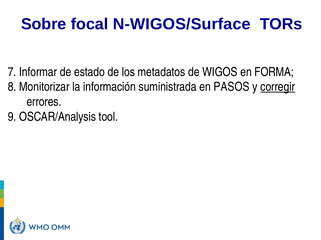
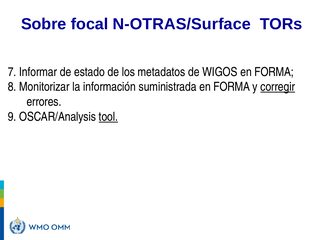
N-WIGOS/Surface: N-WIGOS/Surface -> N-OTRAS/Surface
suministrada en PASOS: PASOS -> FORMA
tool underline: none -> present
